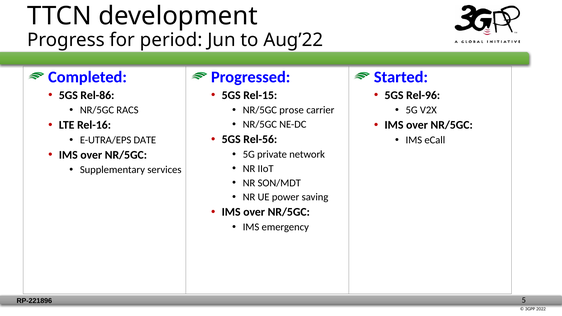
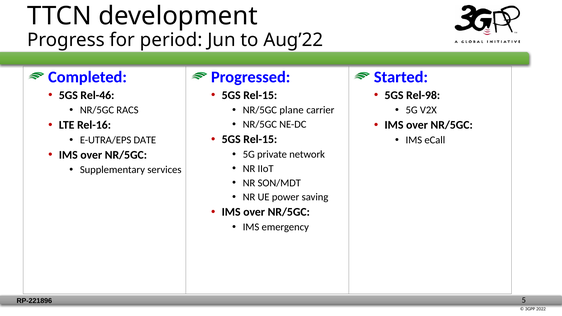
Rel-86: Rel-86 -> Rel-46
Rel-96: Rel-96 -> Rel-98
prose: prose -> plane
Rel-56 at (260, 139): Rel-56 -> Rel-15
